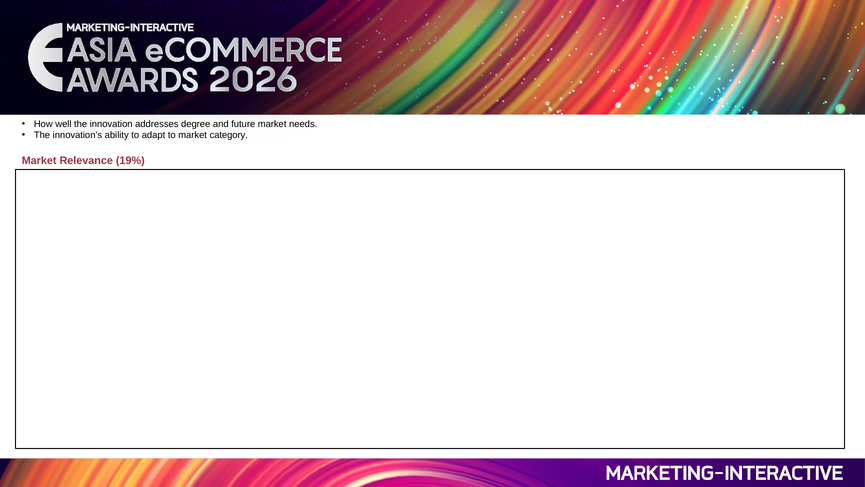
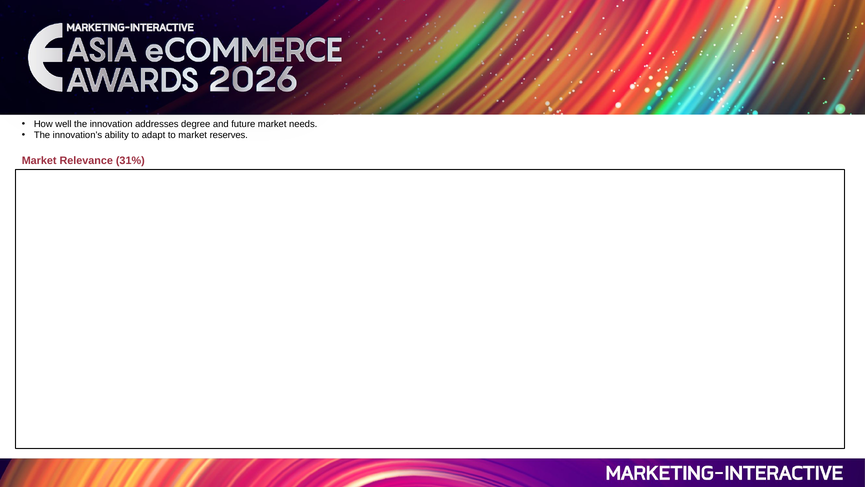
category: category -> reserves
19%: 19% -> 31%
